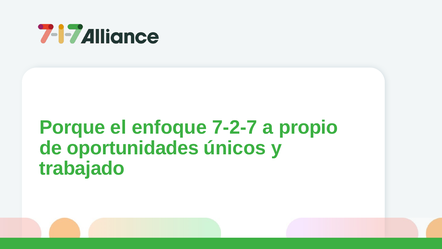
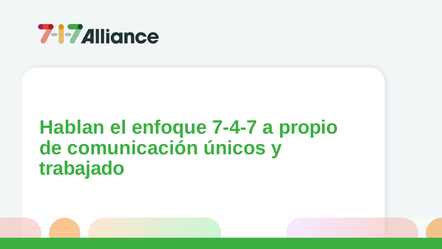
Porque: Porque -> Hablan
7-2-7: 7-2-7 -> 7-4-7
oportunidades: oportunidades -> comunicación
